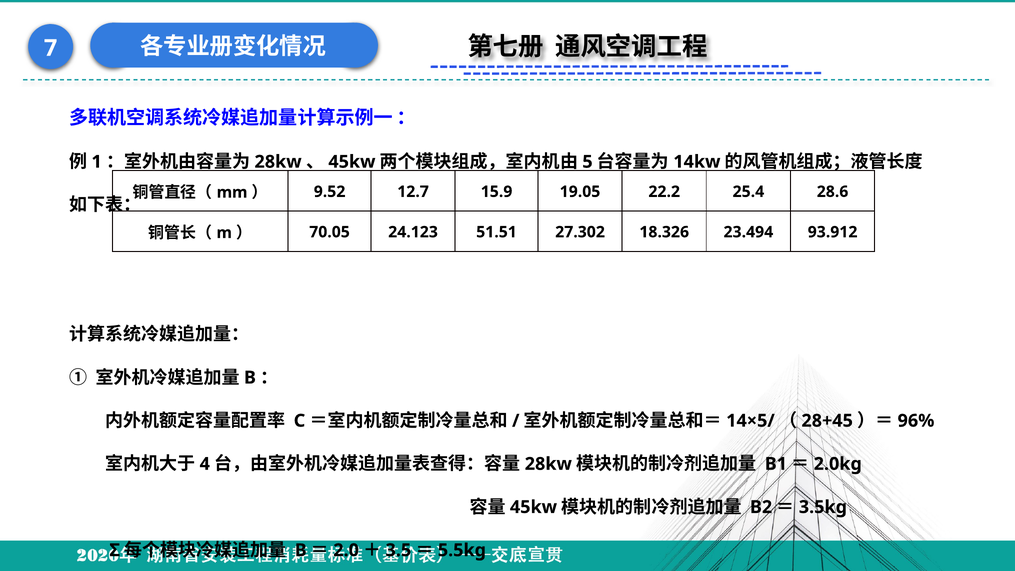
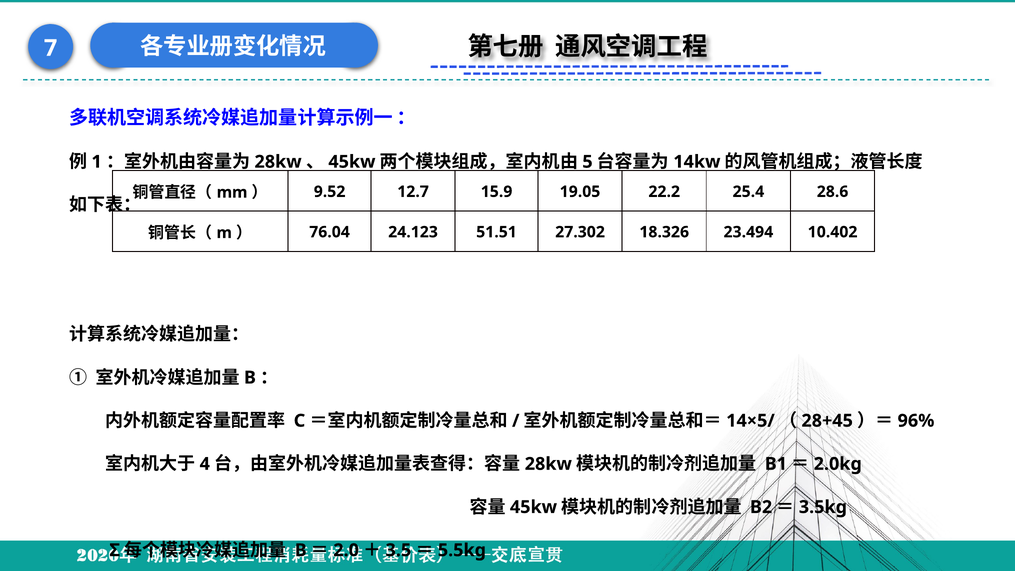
70.05: 70.05 -> 76.04
93.912: 93.912 -> 10.402
